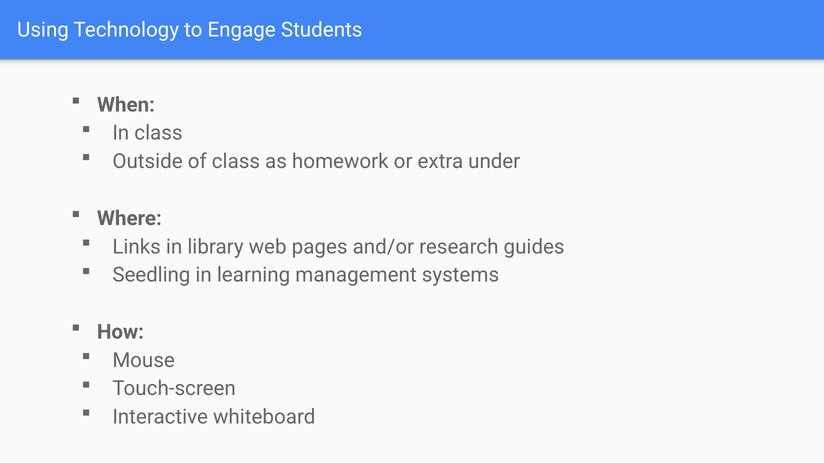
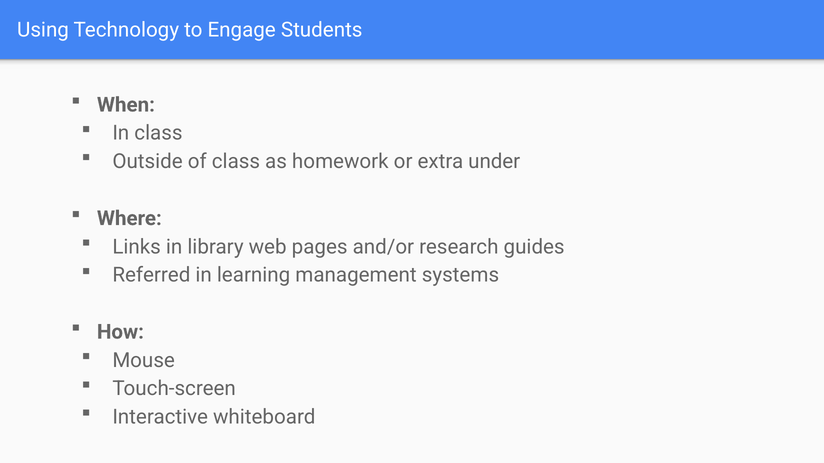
Seedling: Seedling -> Referred
